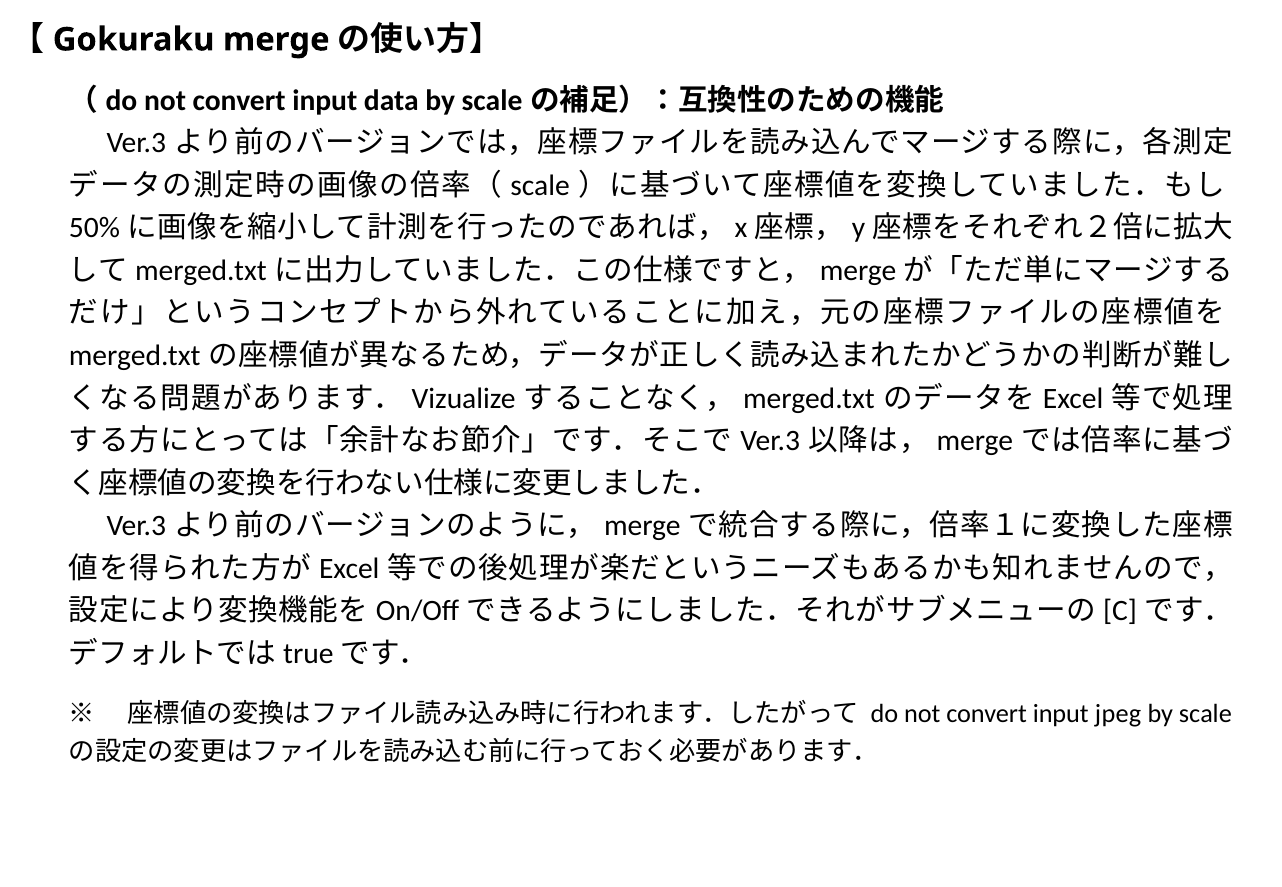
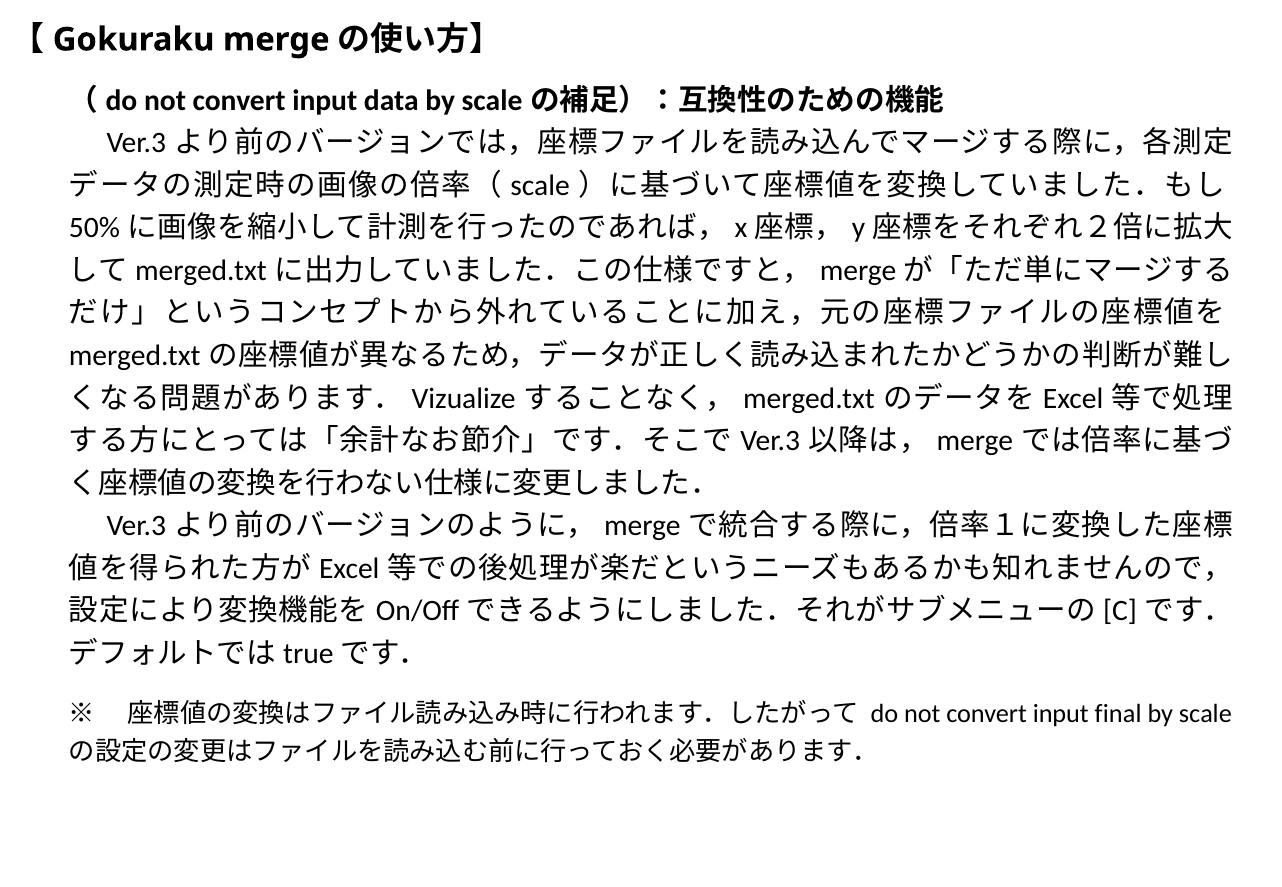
jpeg: jpeg -> final
